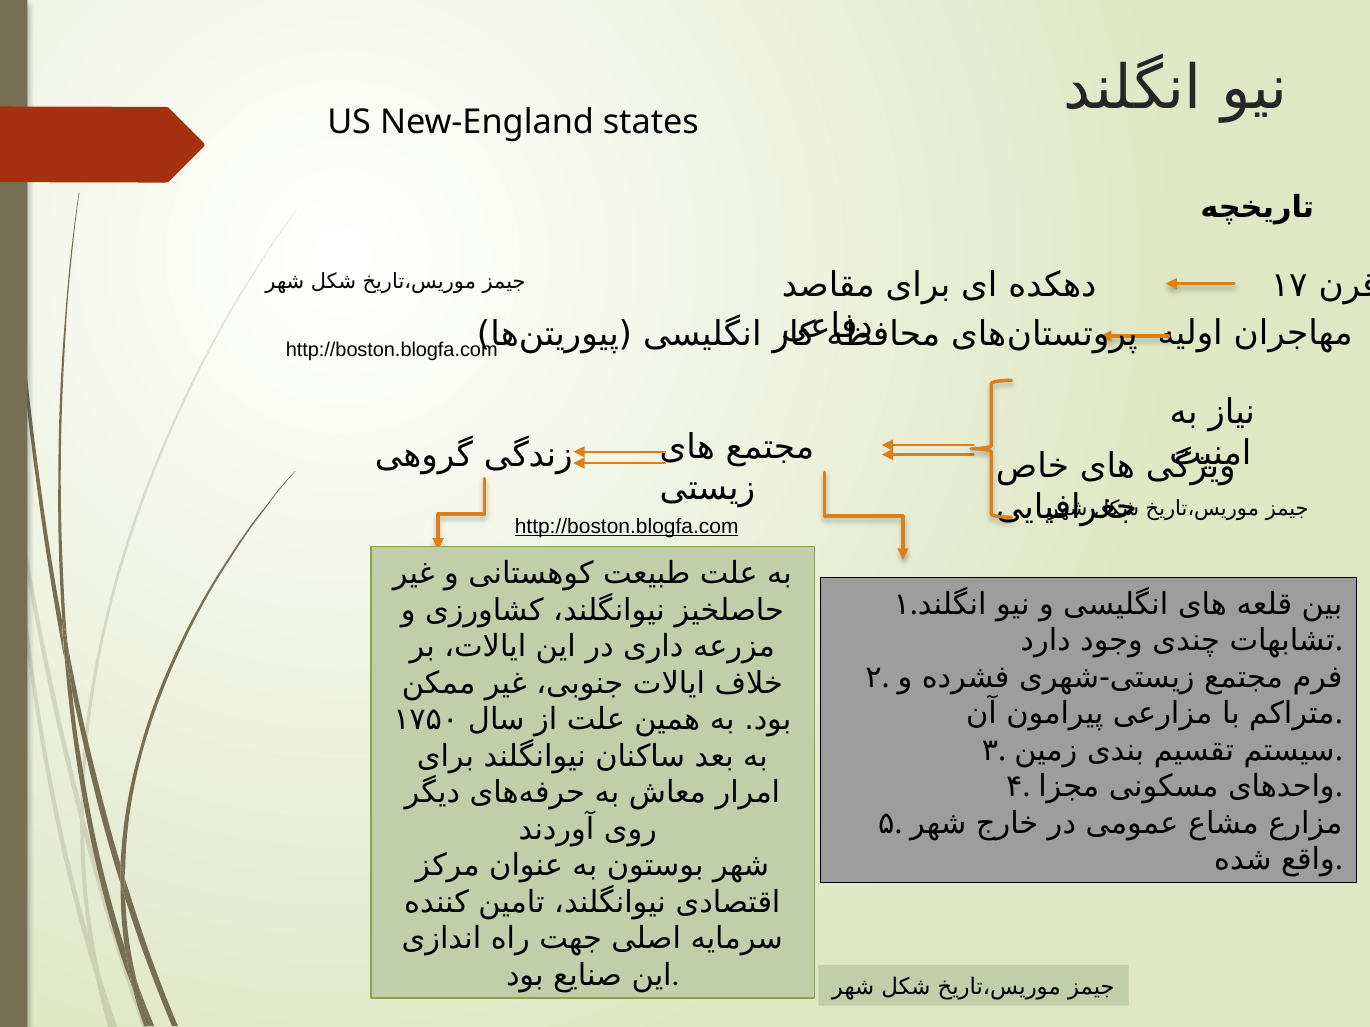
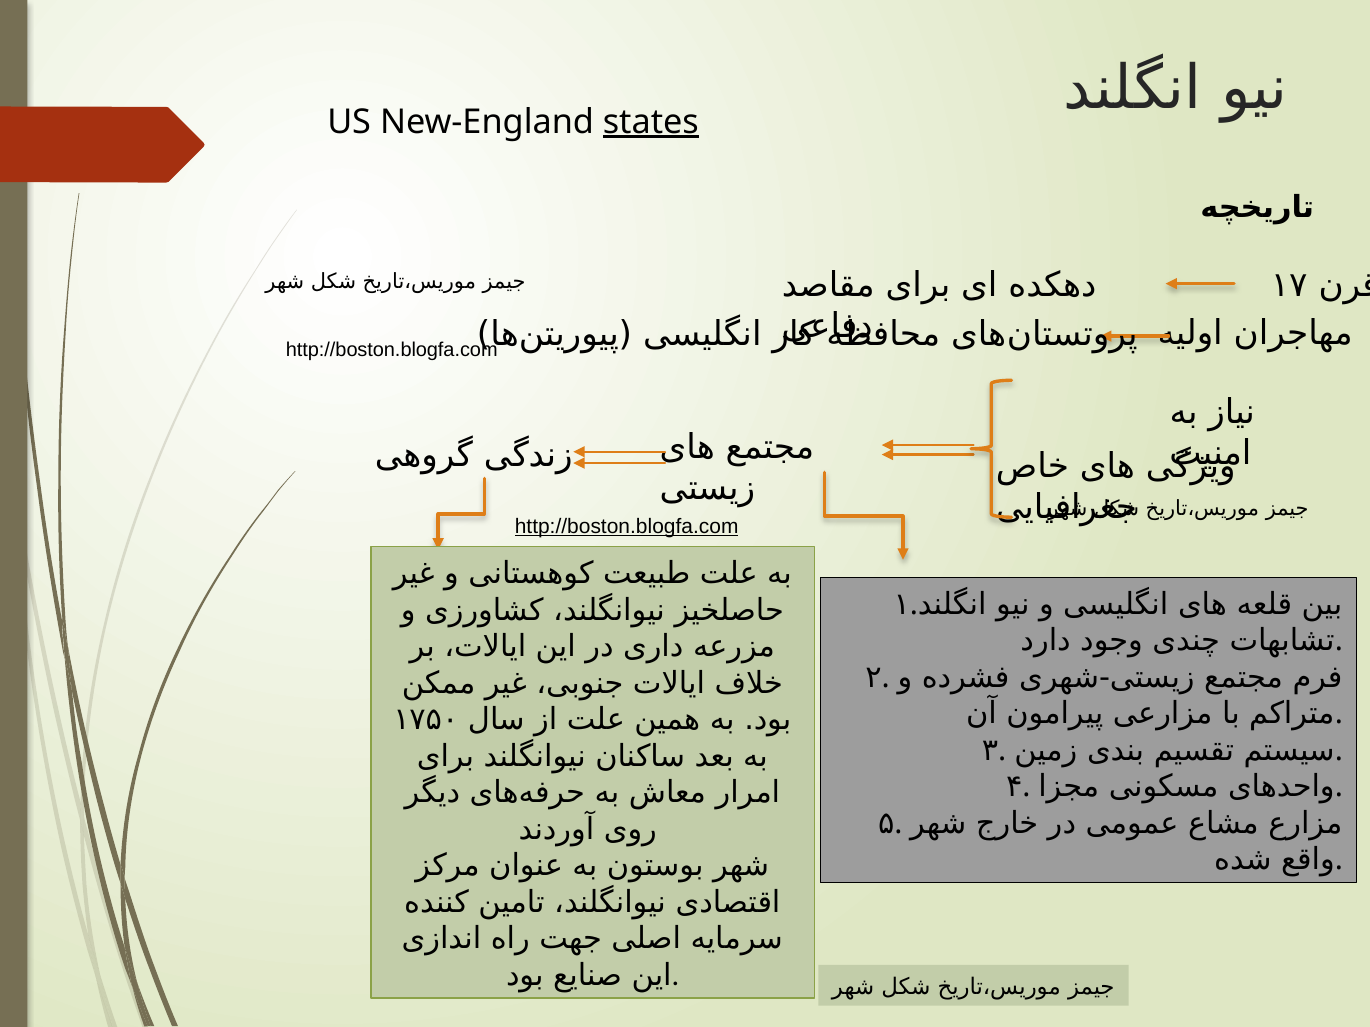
states underline: none -> present
